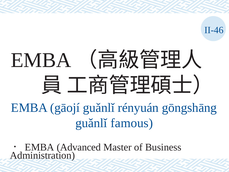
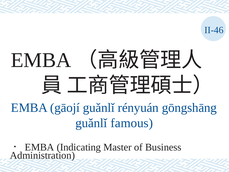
Advanced: Advanced -> Indicating
